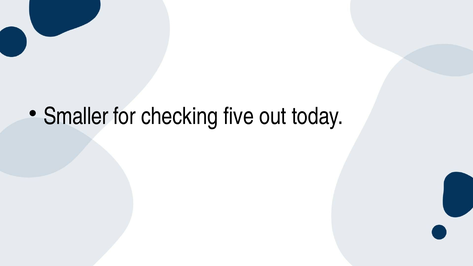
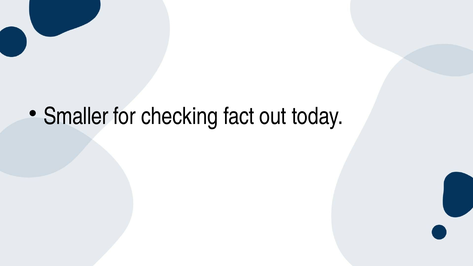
five: five -> fact
